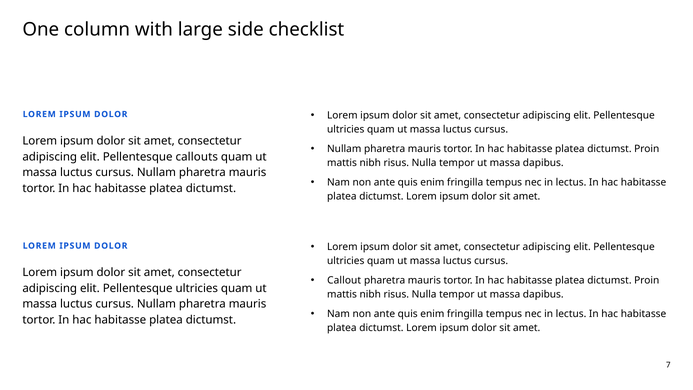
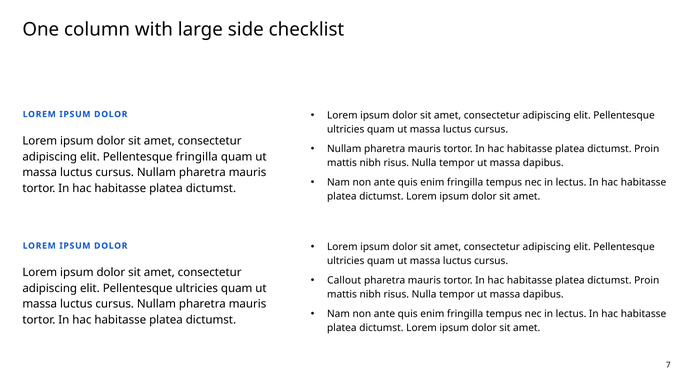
Pellentesque callouts: callouts -> fringilla
